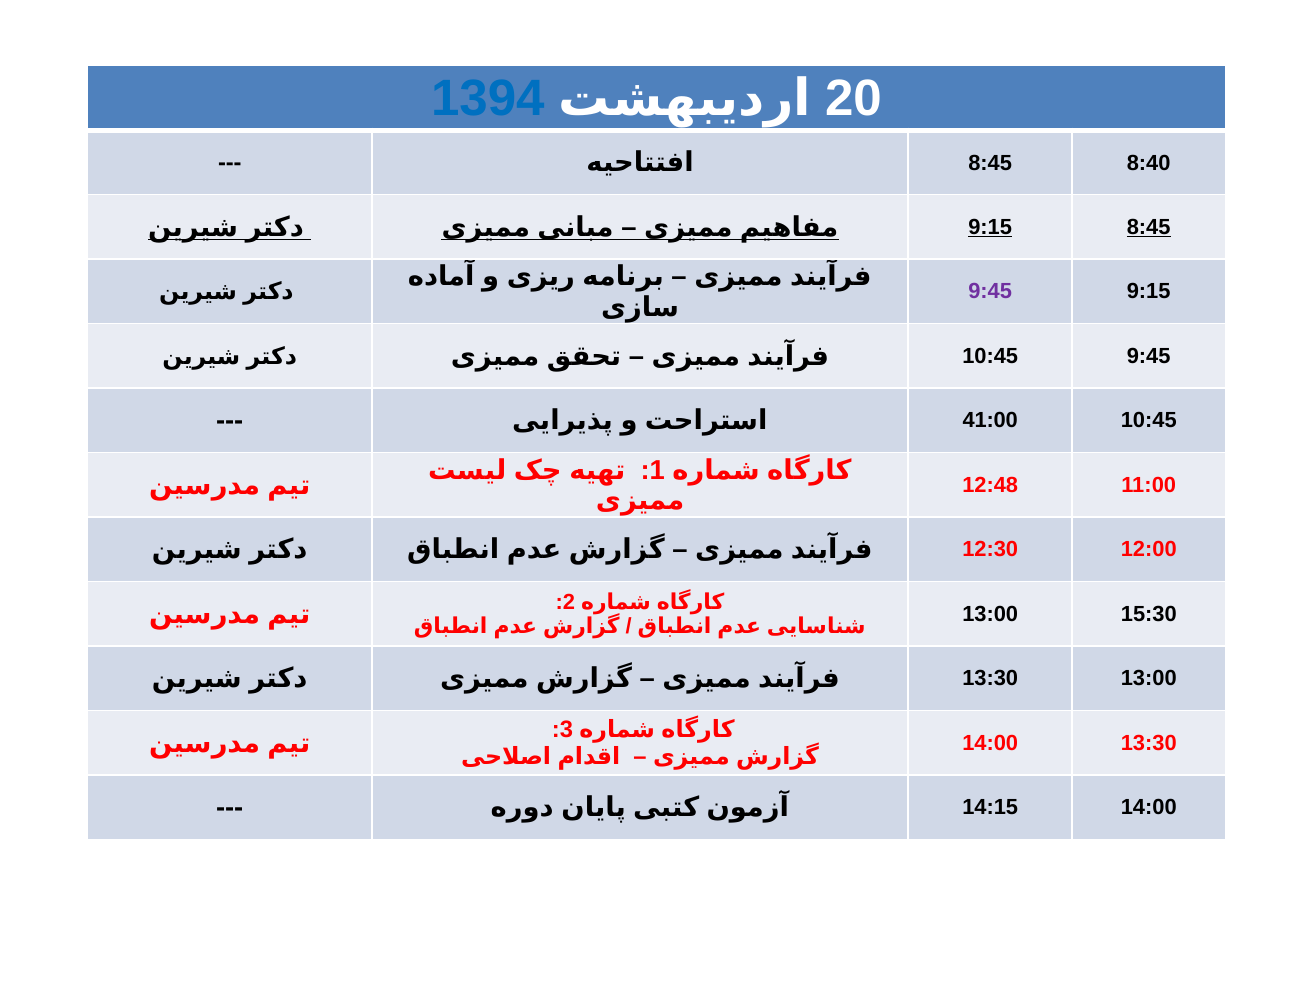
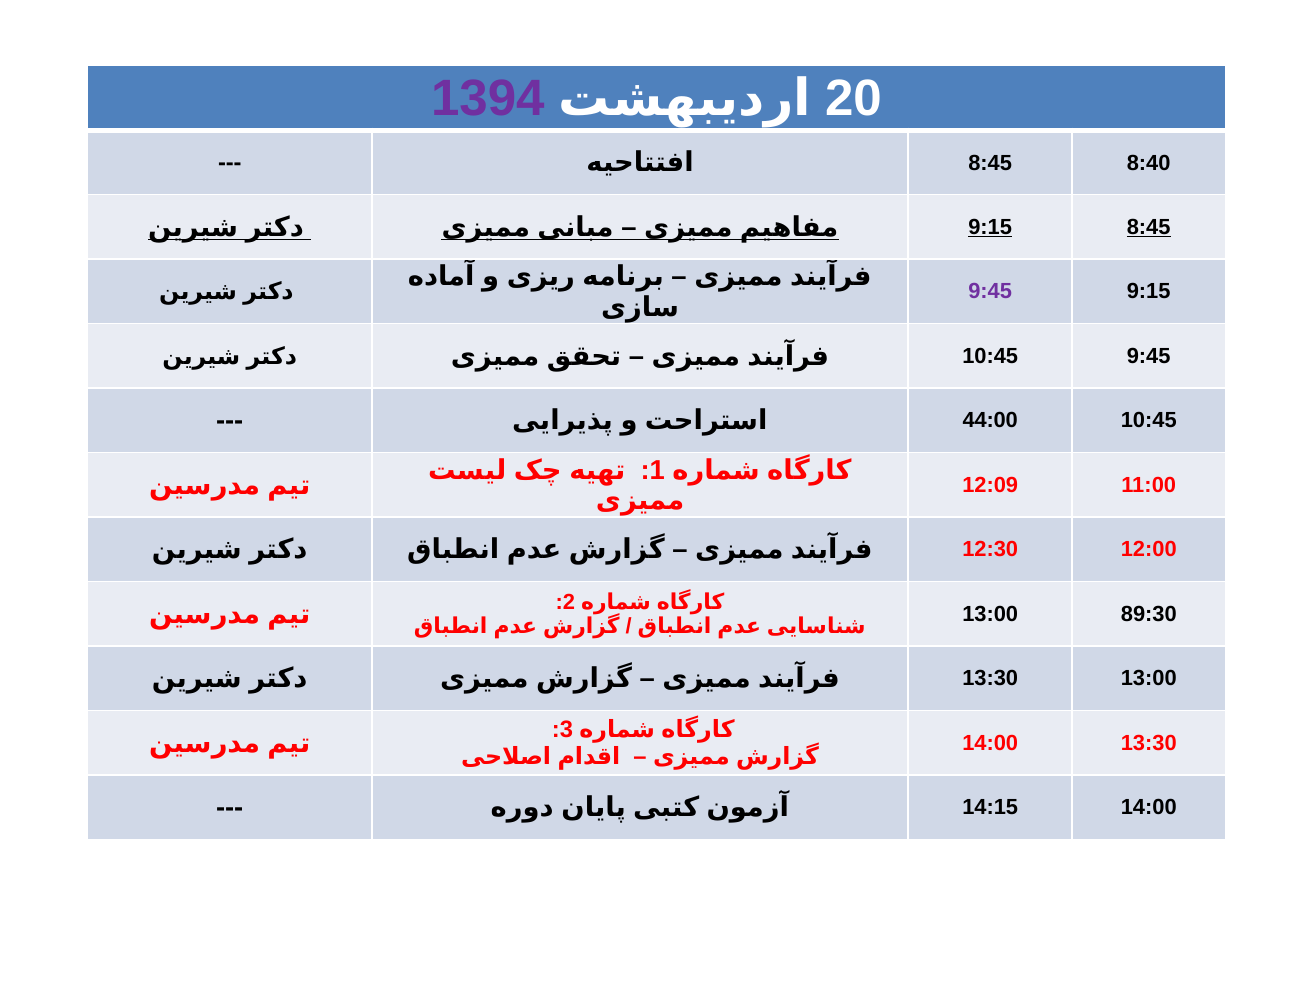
1394 colour: blue -> purple
41:00: 41:00 -> 44:00
12:48: 12:48 -> 12:09
15:30: 15:30 -> 89:30
